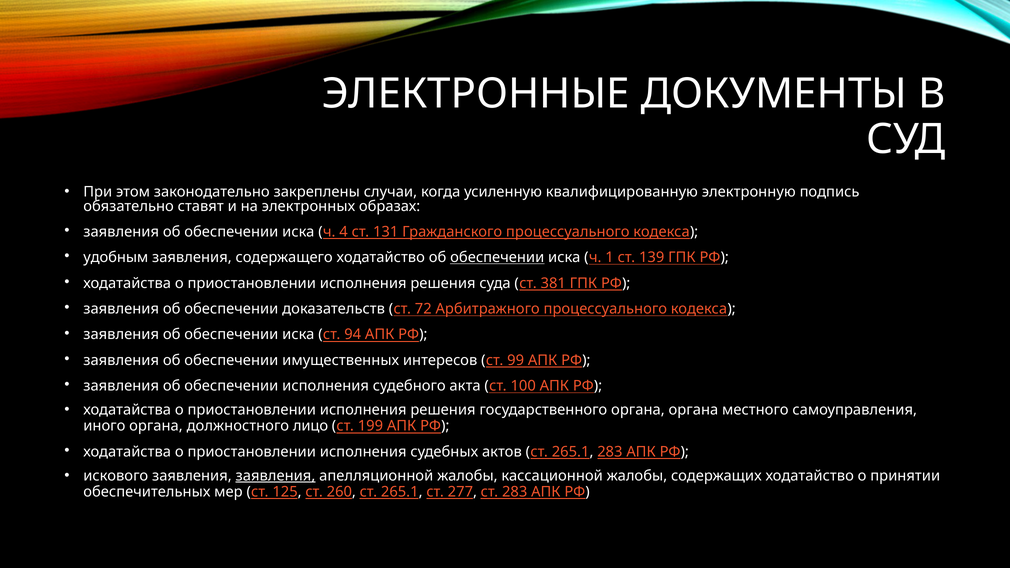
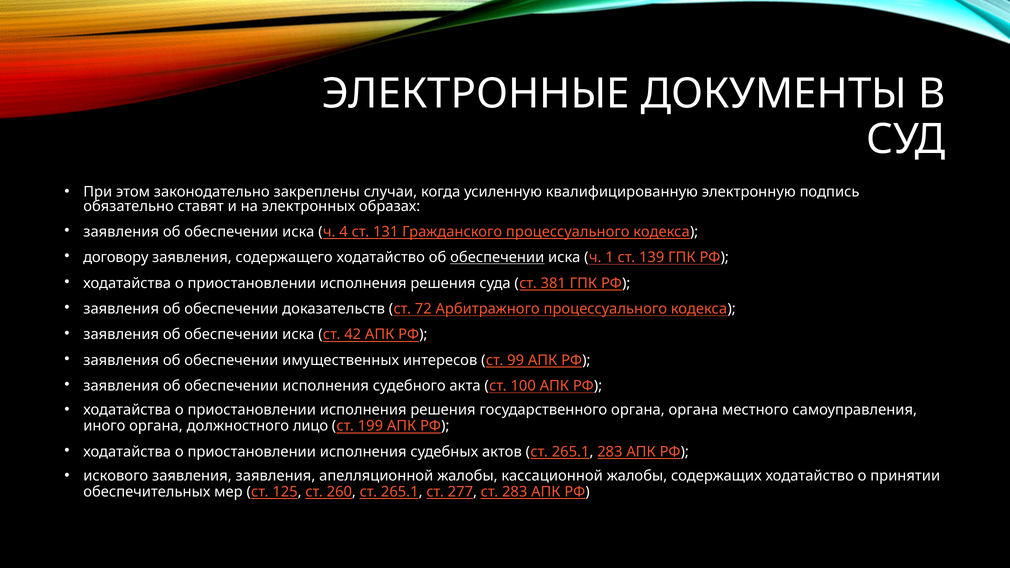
удобным: удобным -> договору
94: 94 -> 42
заявления at (275, 476) underline: present -> none
